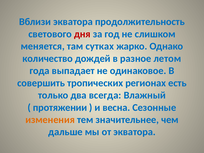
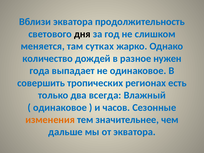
дня colour: red -> black
летом: летом -> нужен
протяжении at (60, 107): протяжении -> одинаковое
весна: весна -> часов
